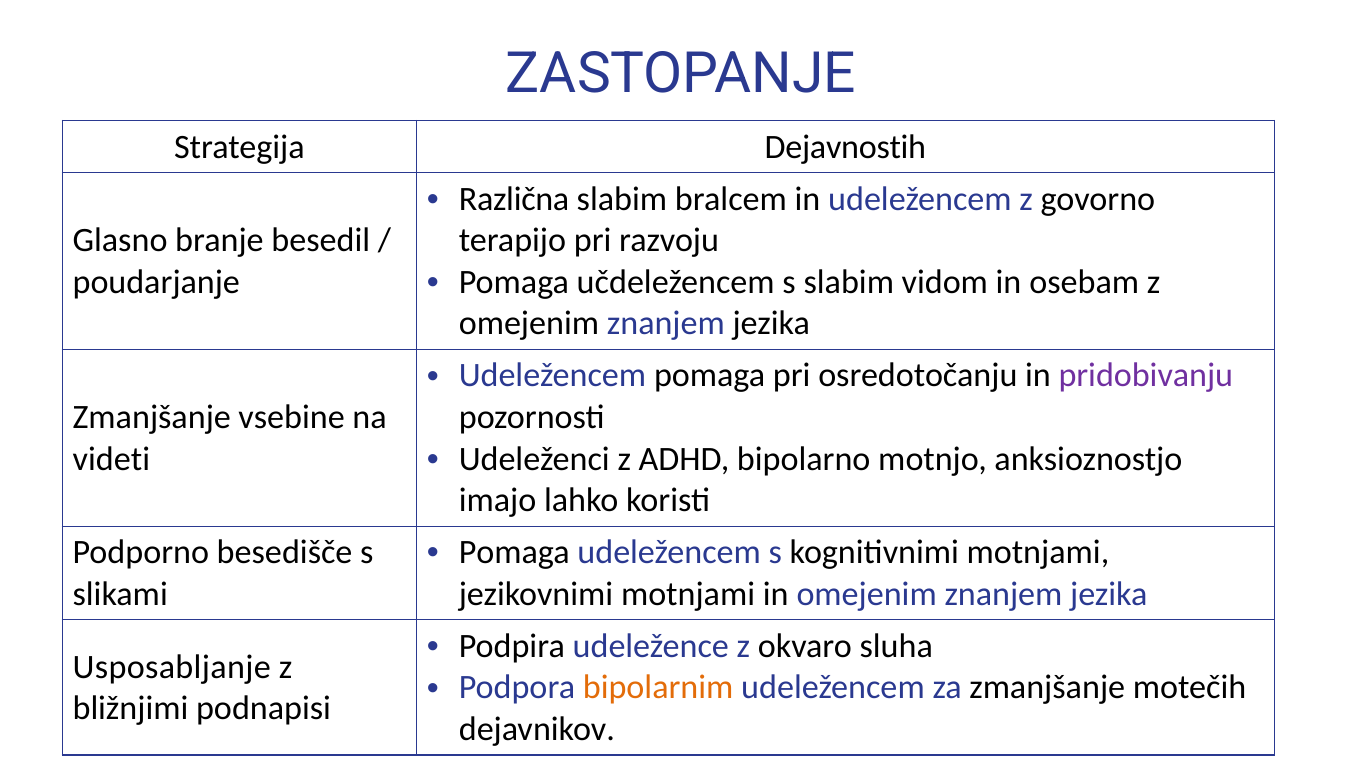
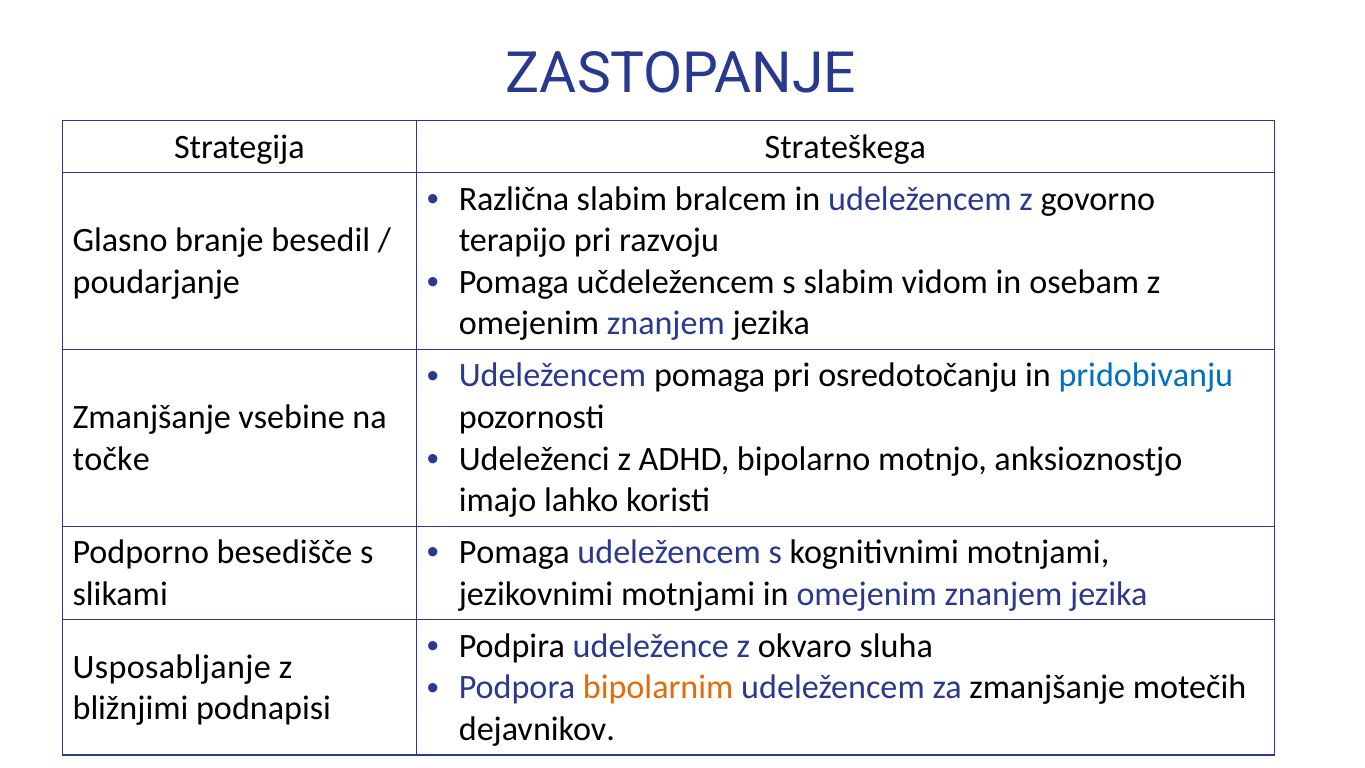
Dejavnostih: Dejavnostih -> Strateškega
pridobivanju colour: purple -> blue
videti: videti -> točke
